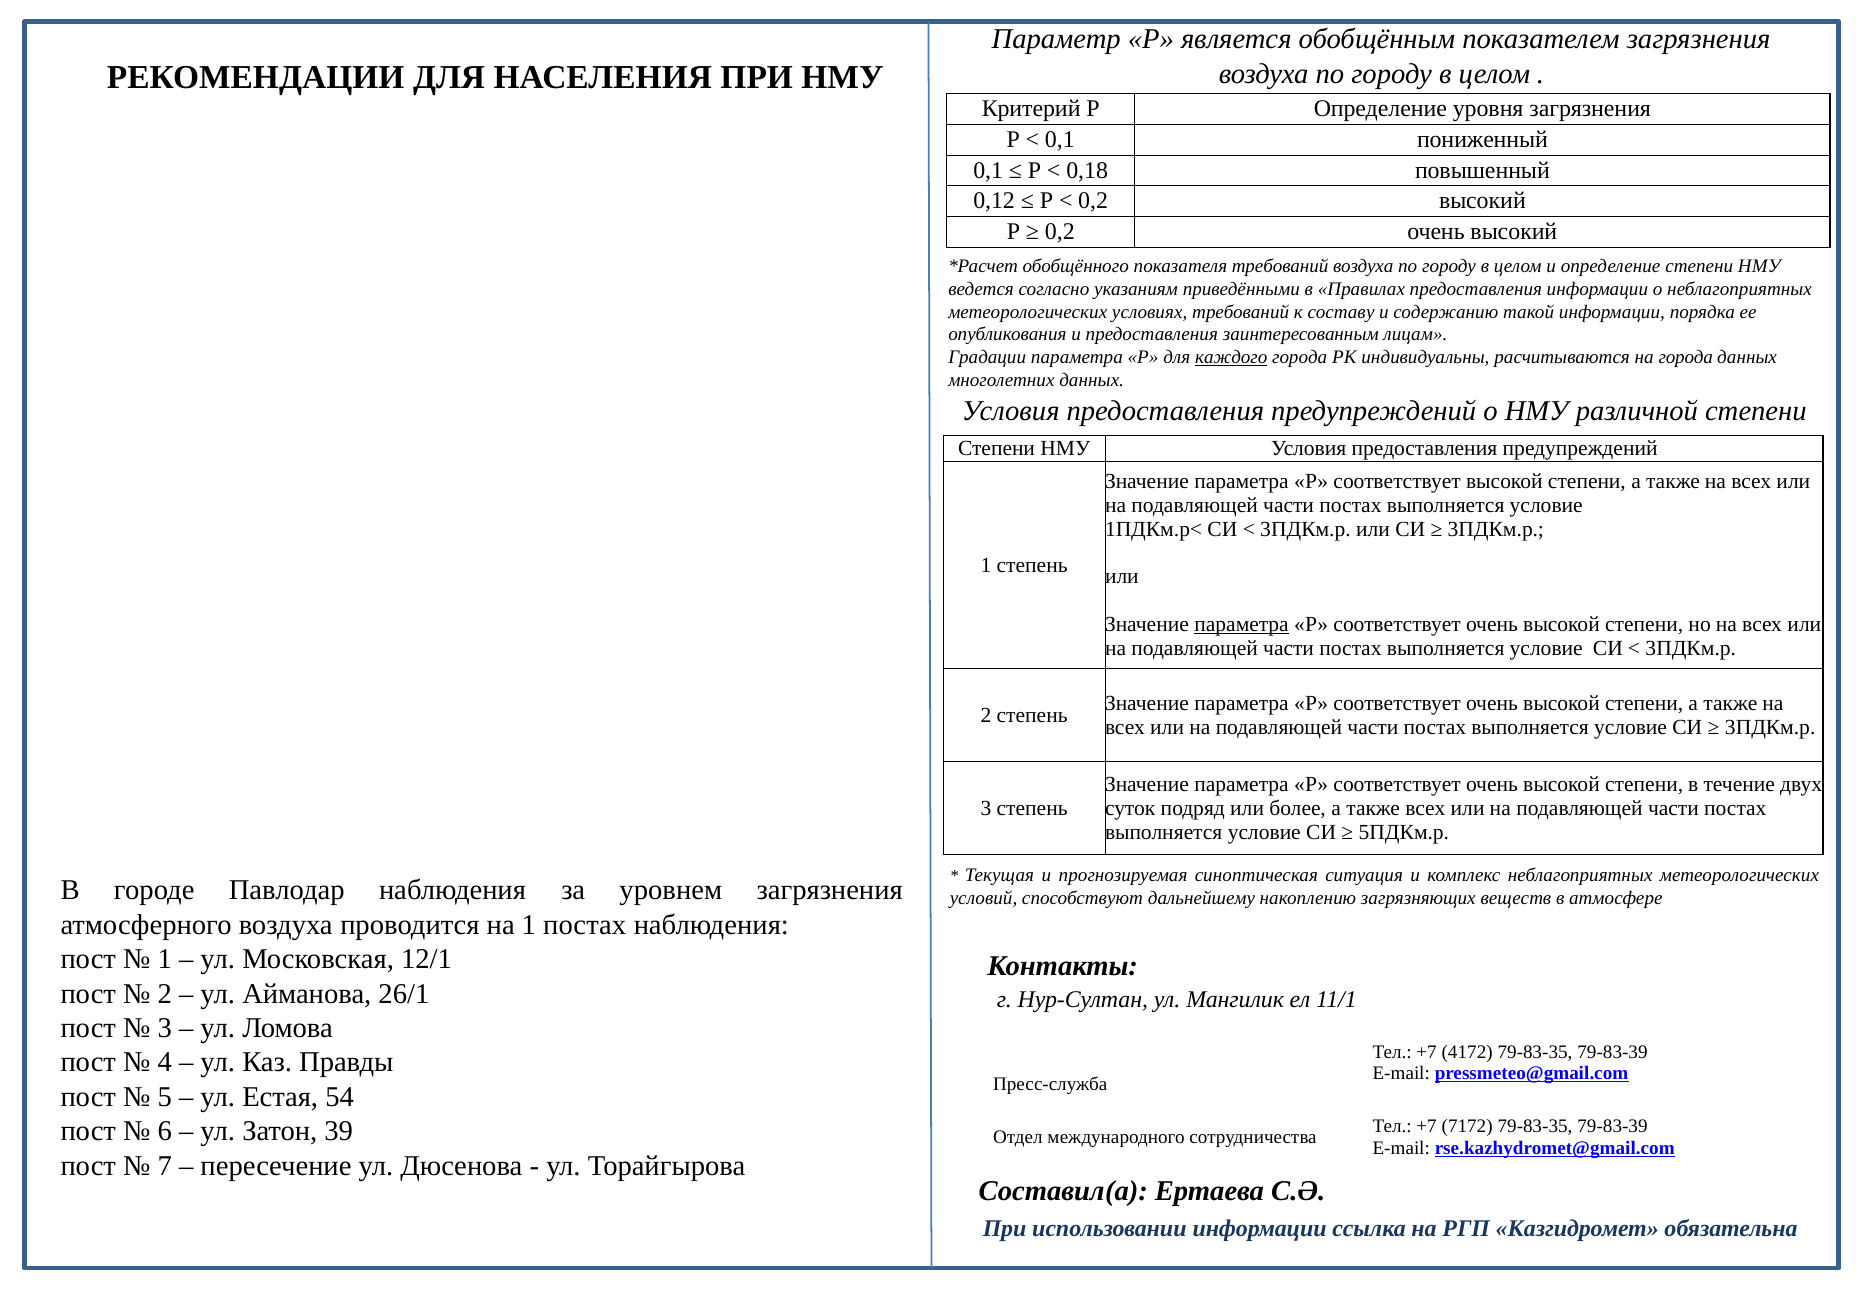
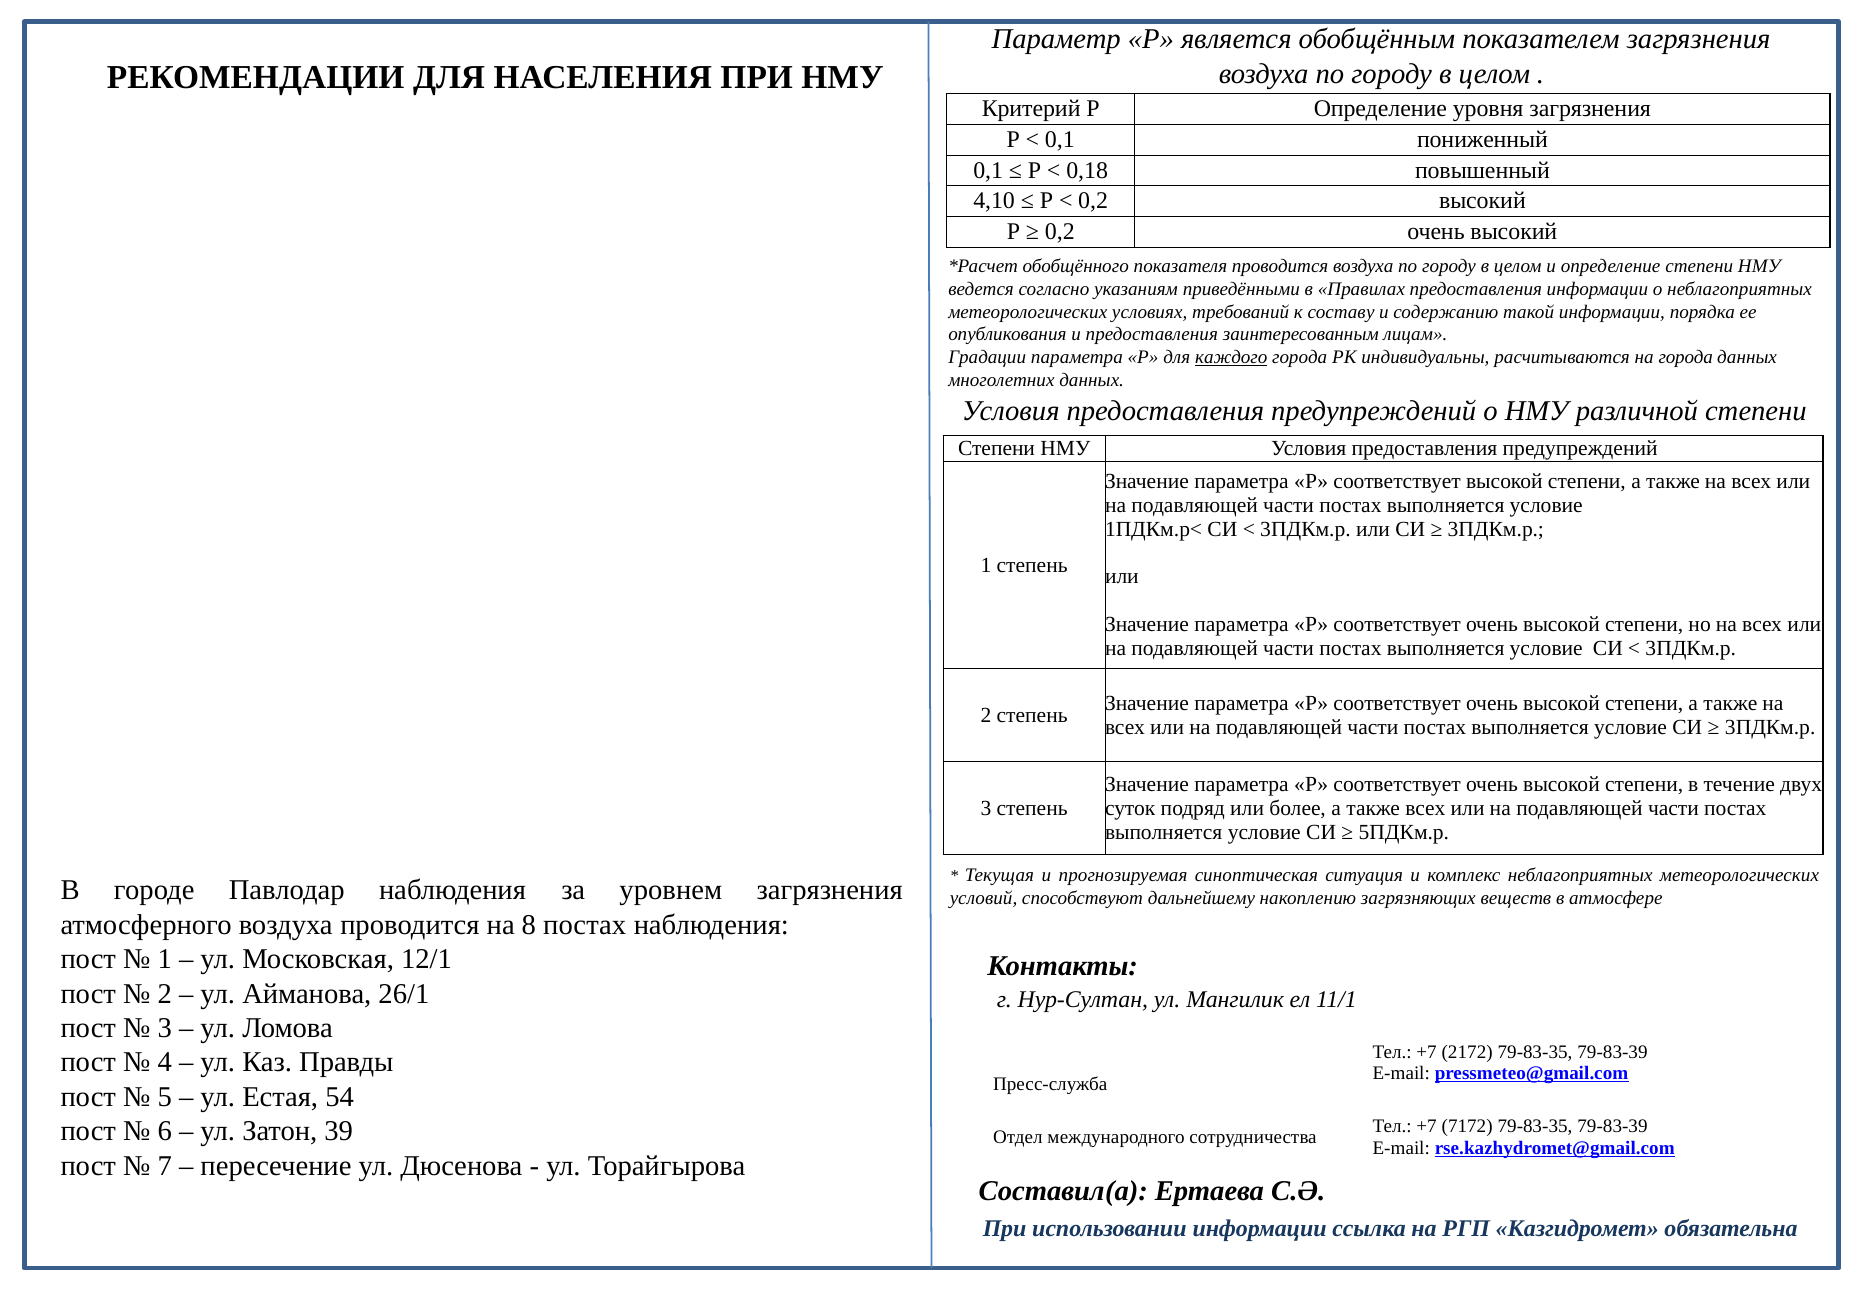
0,12: 0,12 -> 4,10
показателя требований: требований -> проводится
параметра at (1242, 624) underline: present -> none
на 1: 1 -> 8
4172: 4172 -> 2172
